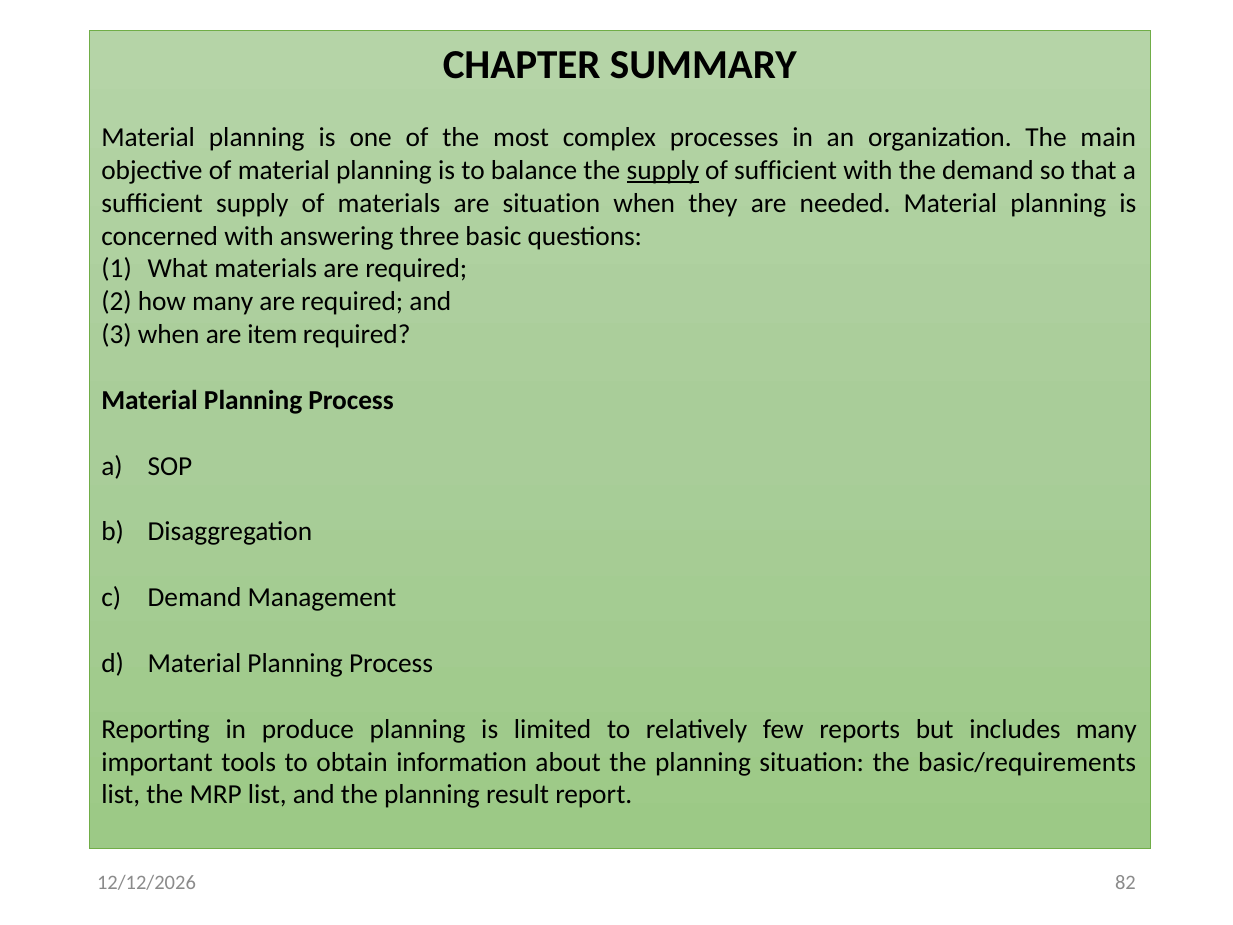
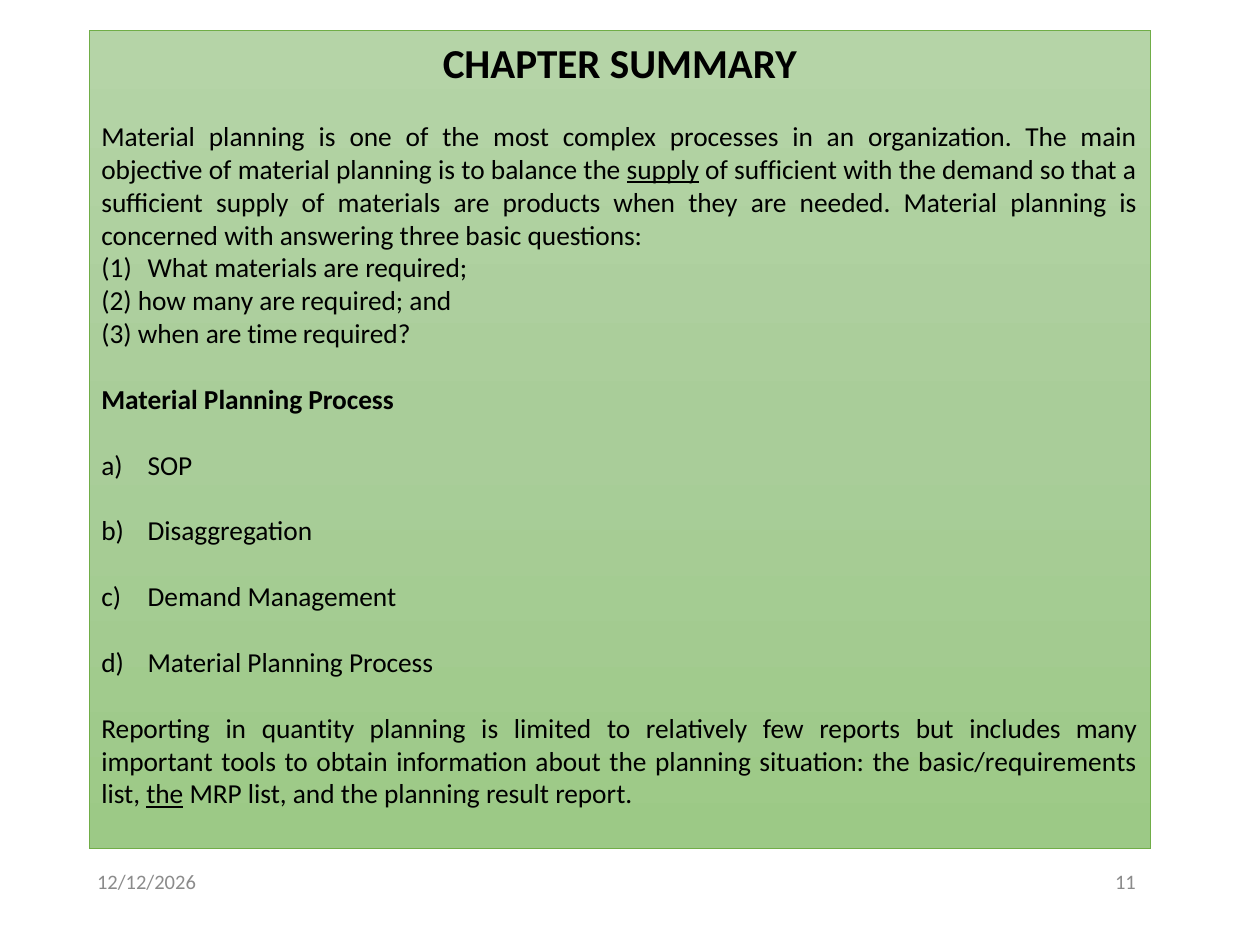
are situation: situation -> products
item: item -> time
produce: produce -> quantity
the at (165, 795) underline: none -> present
82: 82 -> 11
